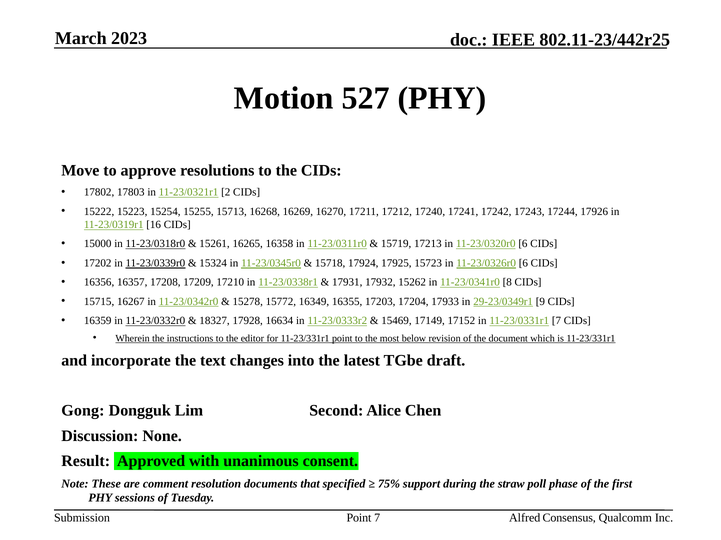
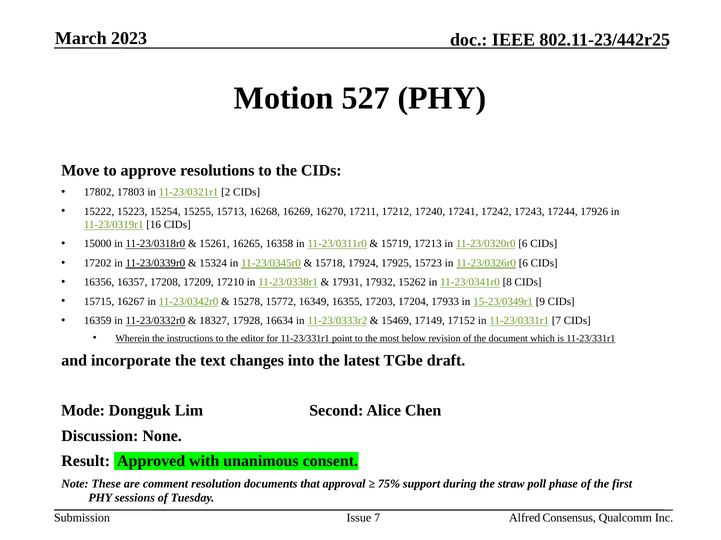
29-23/0349r1: 29-23/0349r1 -> 15-23/0349r1
Gong: Gong -> Mode
specified: specified -> approval
Point at (359, 519): Point -> Issue
